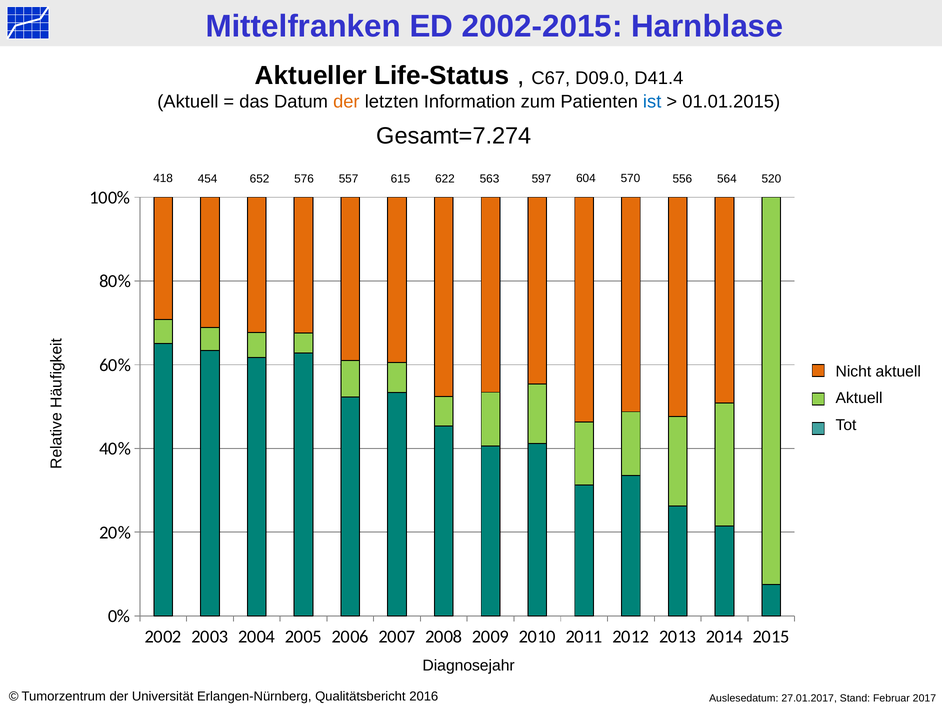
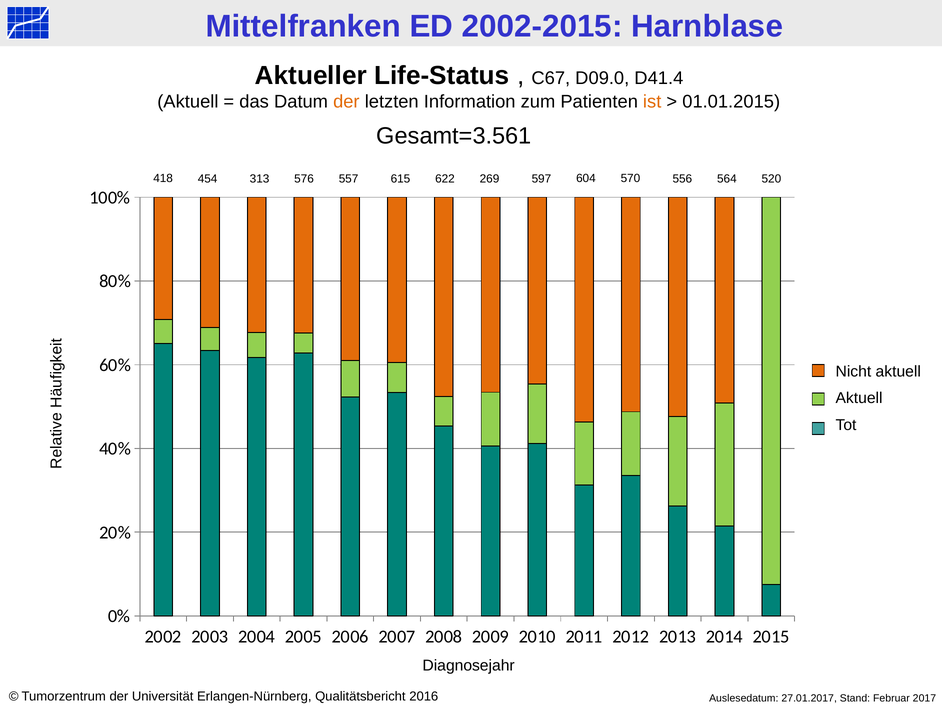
ist colour: blue -> orange
Gesamt=7.274: Gesamt=7.274 -> Gesamt=3.561
652: 652 -> 313
563: 563 -> 269
